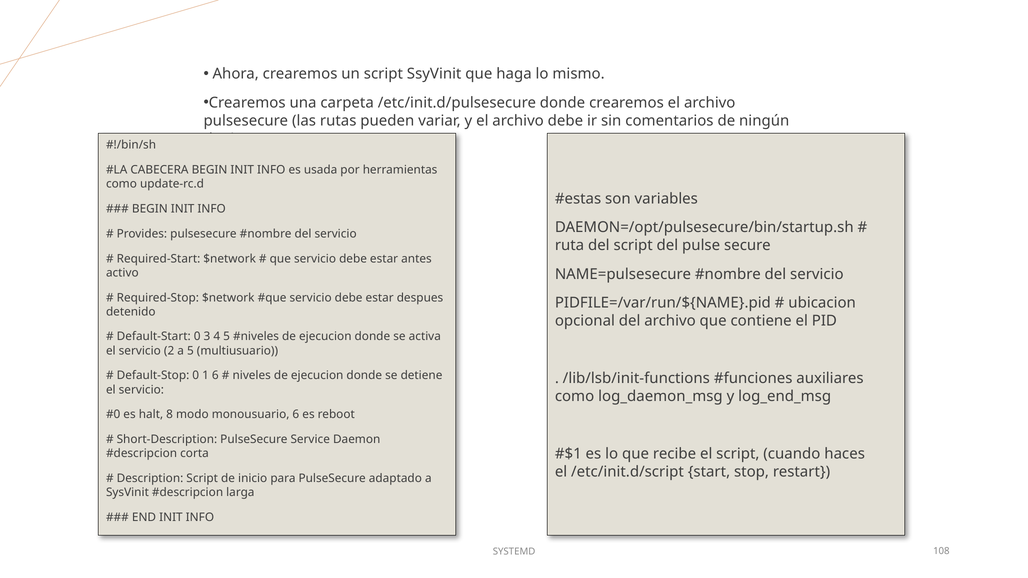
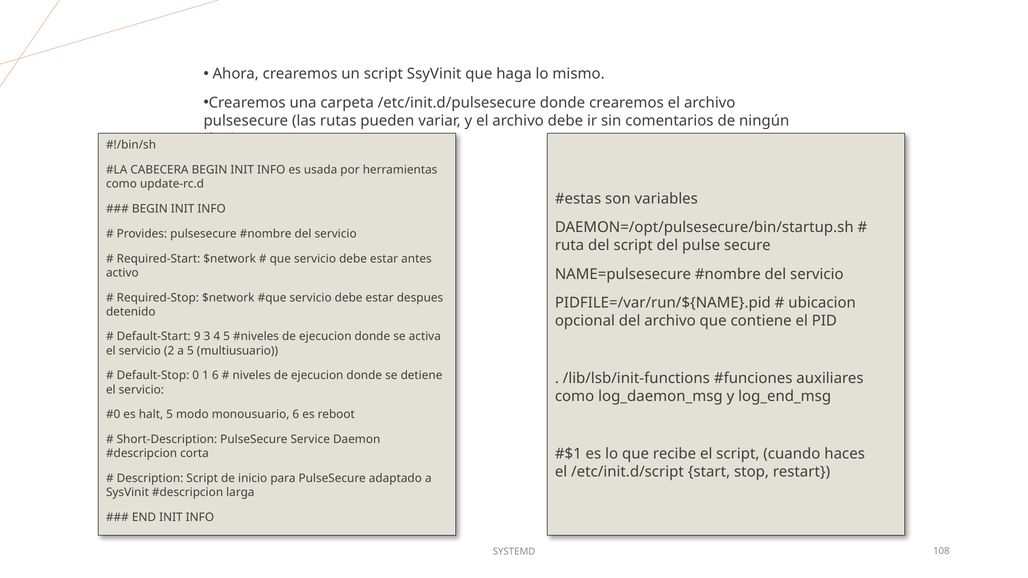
Default-Start 0: 0 -> 9
halt 8: 8 -> 5
